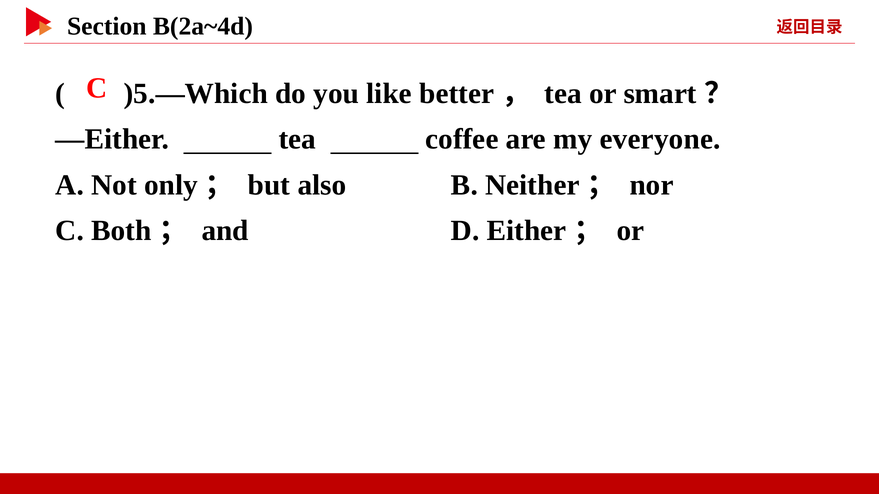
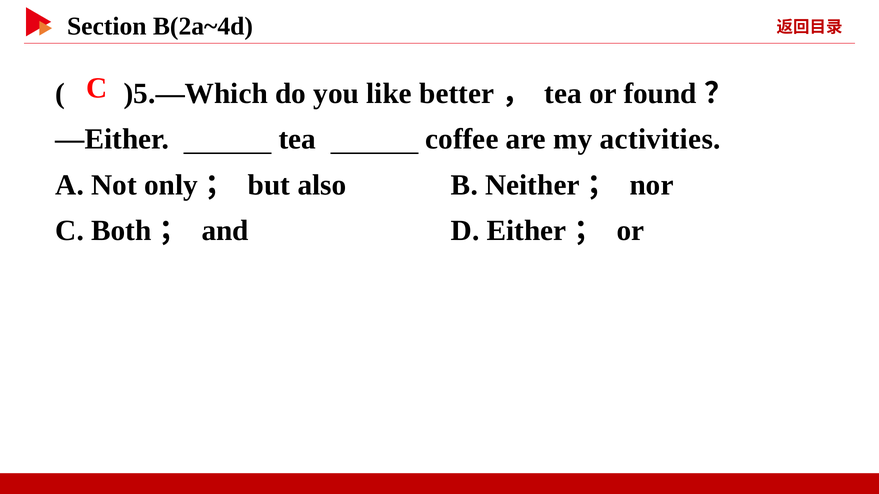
smart: smart -> found
everyone: everyone -> activities
